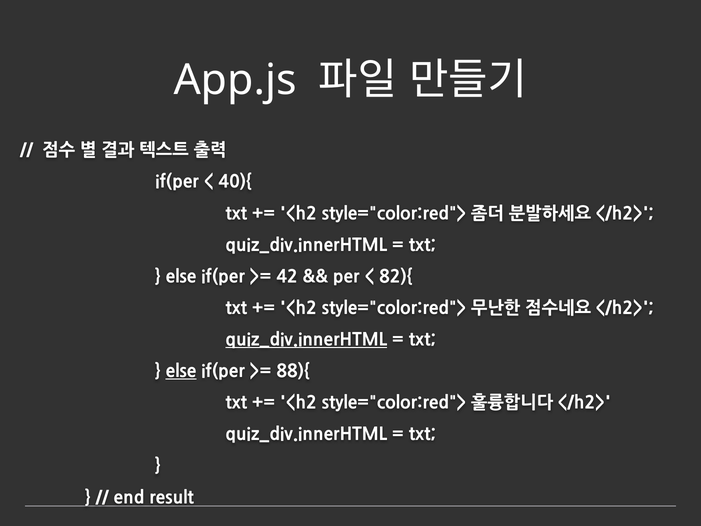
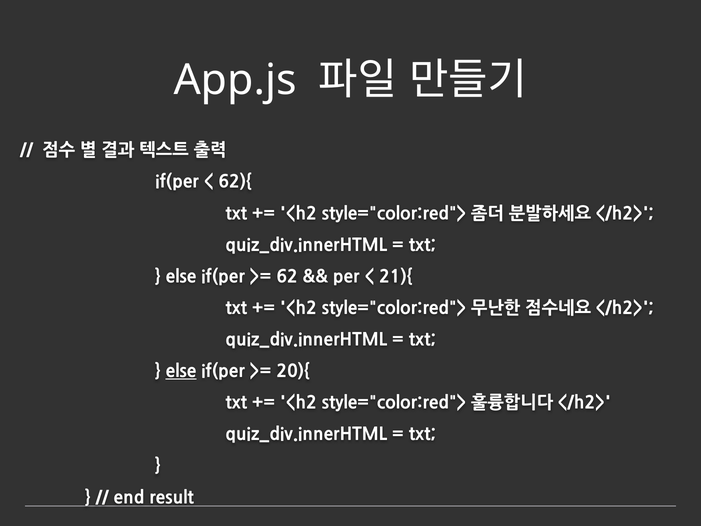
40){: 40){ -> 62){
42: 42 -> 62
82){: 82){ -> 21){
quiz_div.innerHTML at (306, 340) underline: present -> none
88){: 88){ -> 20){
